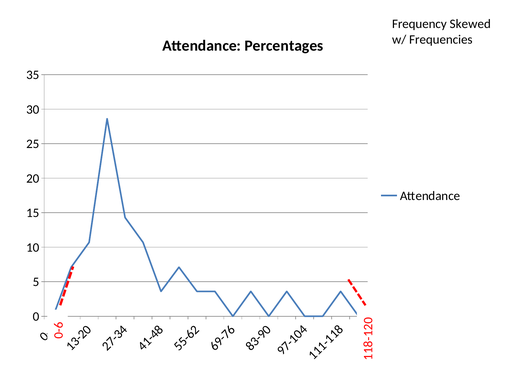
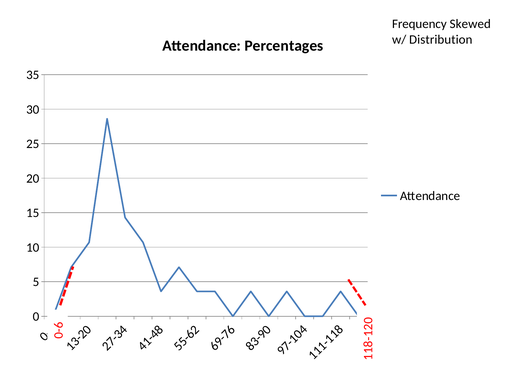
Frequencies: Frequencies -> Distribution
